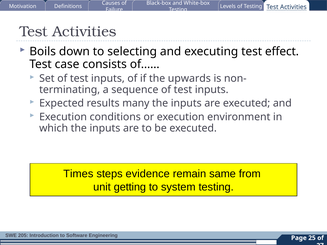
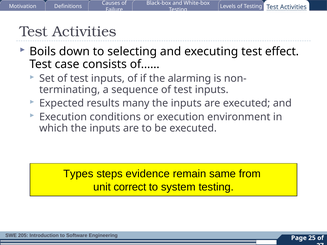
upwards: upwards -> alarming
Times: Times -> Types
getting: getting -> correct
